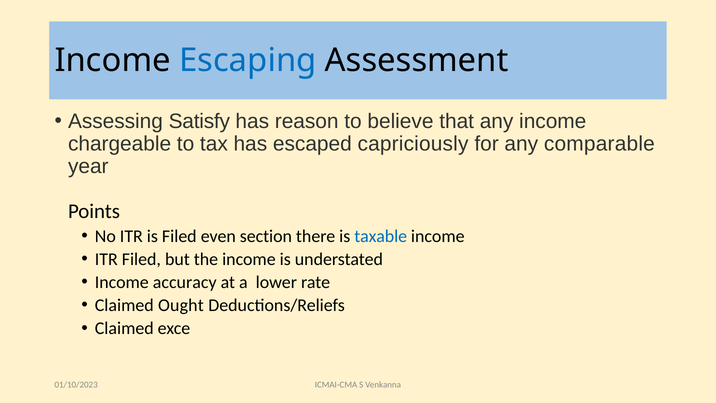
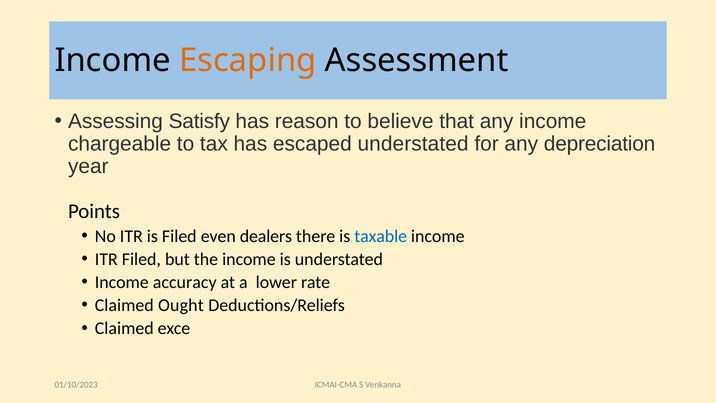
Escaping colour: blue -> orange
escaped capriciously: capriciously -> understated
comparable: comparable -> depreciation
section: section -> dealers
